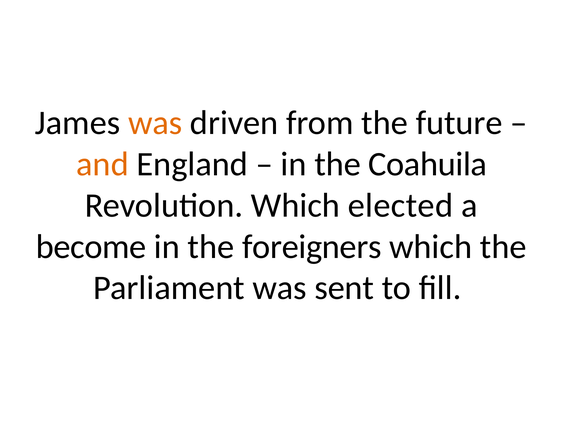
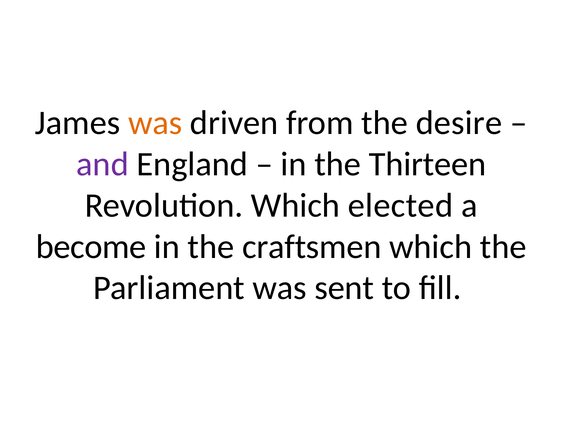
future: future -> desire
and colour: orange -> purple
Coahuila: Coahuila -> Thirteen
foreigners: foreigners -> craftsmen
